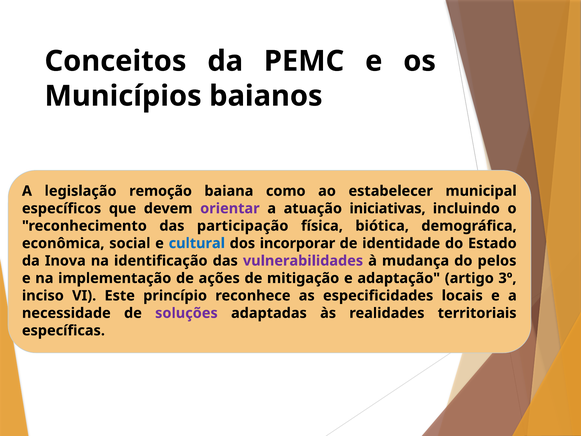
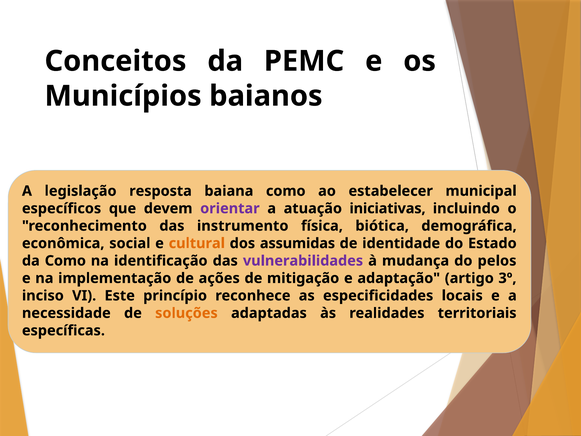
remoção: remoção -> resposta
participação: participação -> instrumento
cultural colour: blue -> orange
incorporar: incorporar -> assumidas
da Inova: Inova -> Como
soluções colour: purple -> orange
